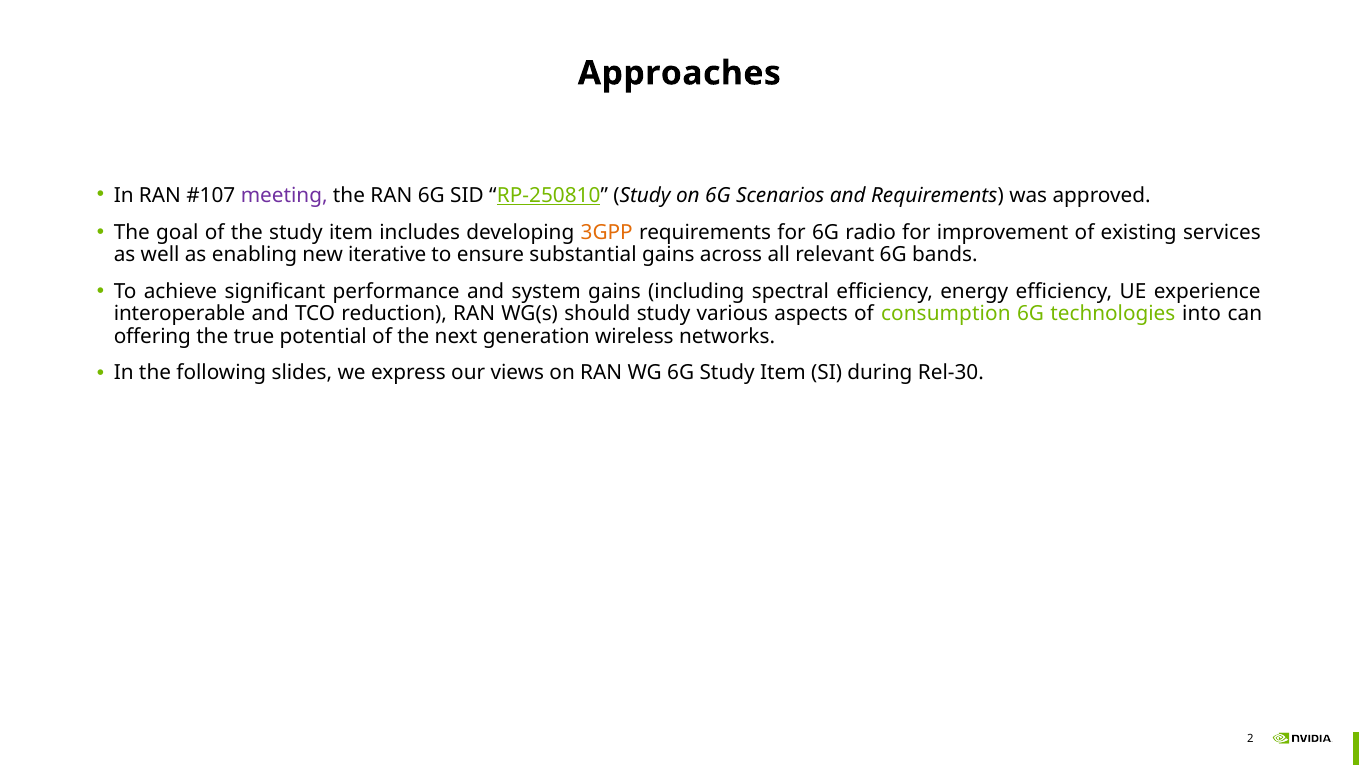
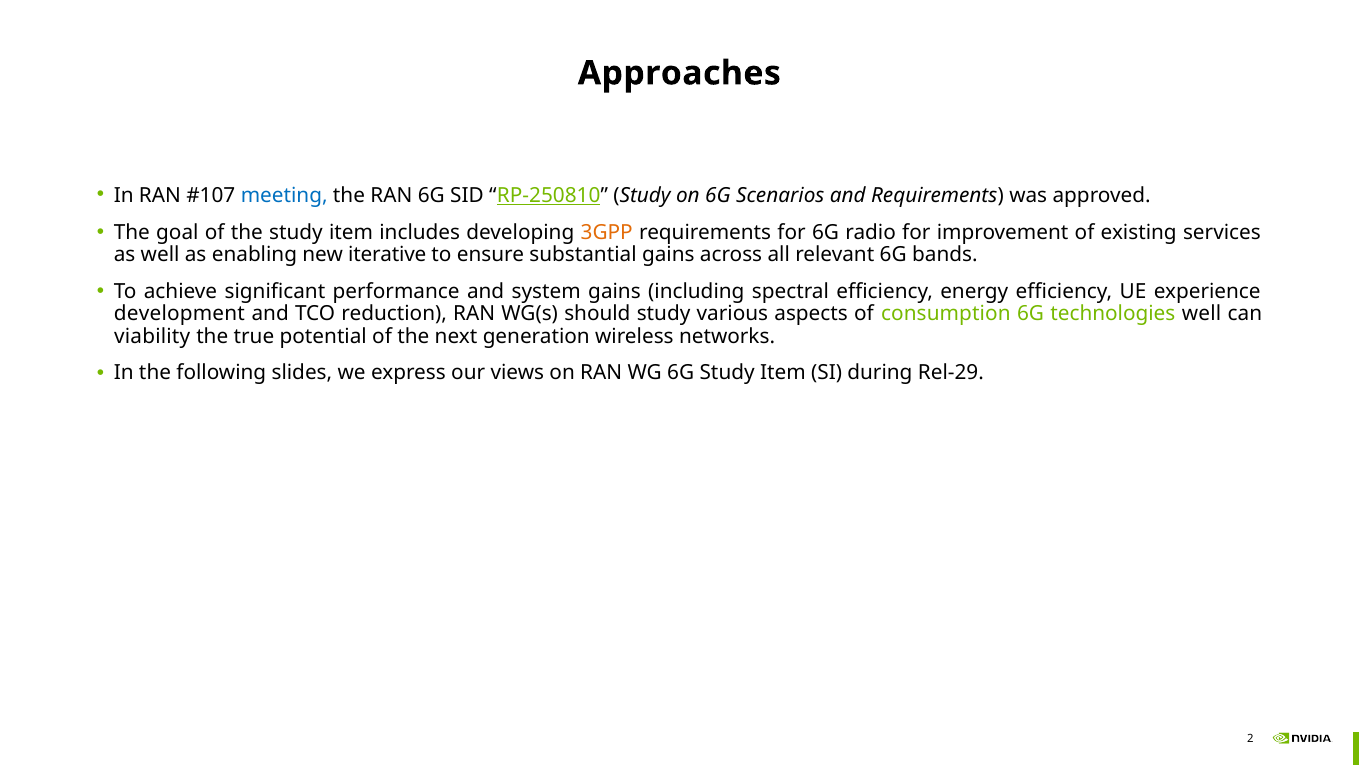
meeting colour: purple -> blue
interoperable: interoperable -> development
technologies into: into -> well
offering: offering -> viability
Rel-30: Rel-30 -> Rel-29
